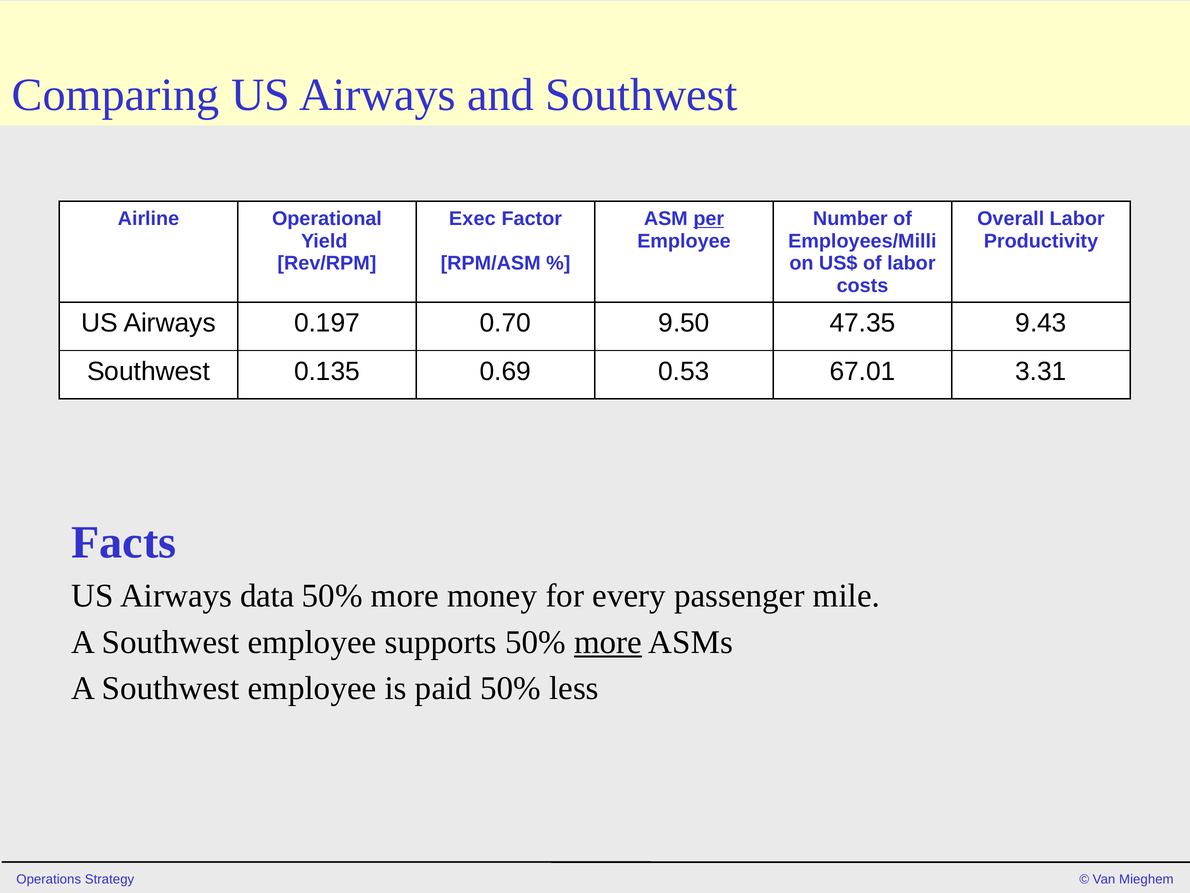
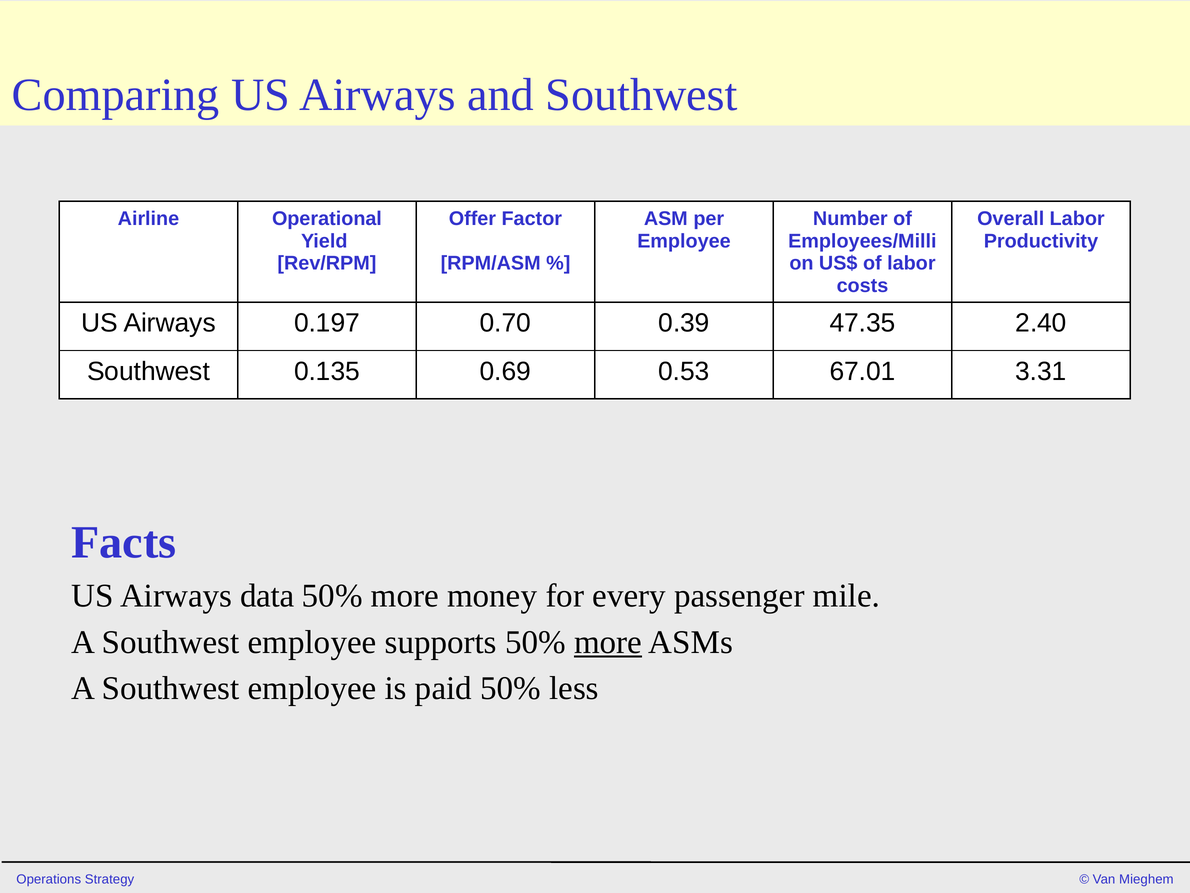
Exec: Exec -> Offer
per underline: present -> none
9.50: 9.50 -> 0.39
9.43: 9.43 -> 2.40
